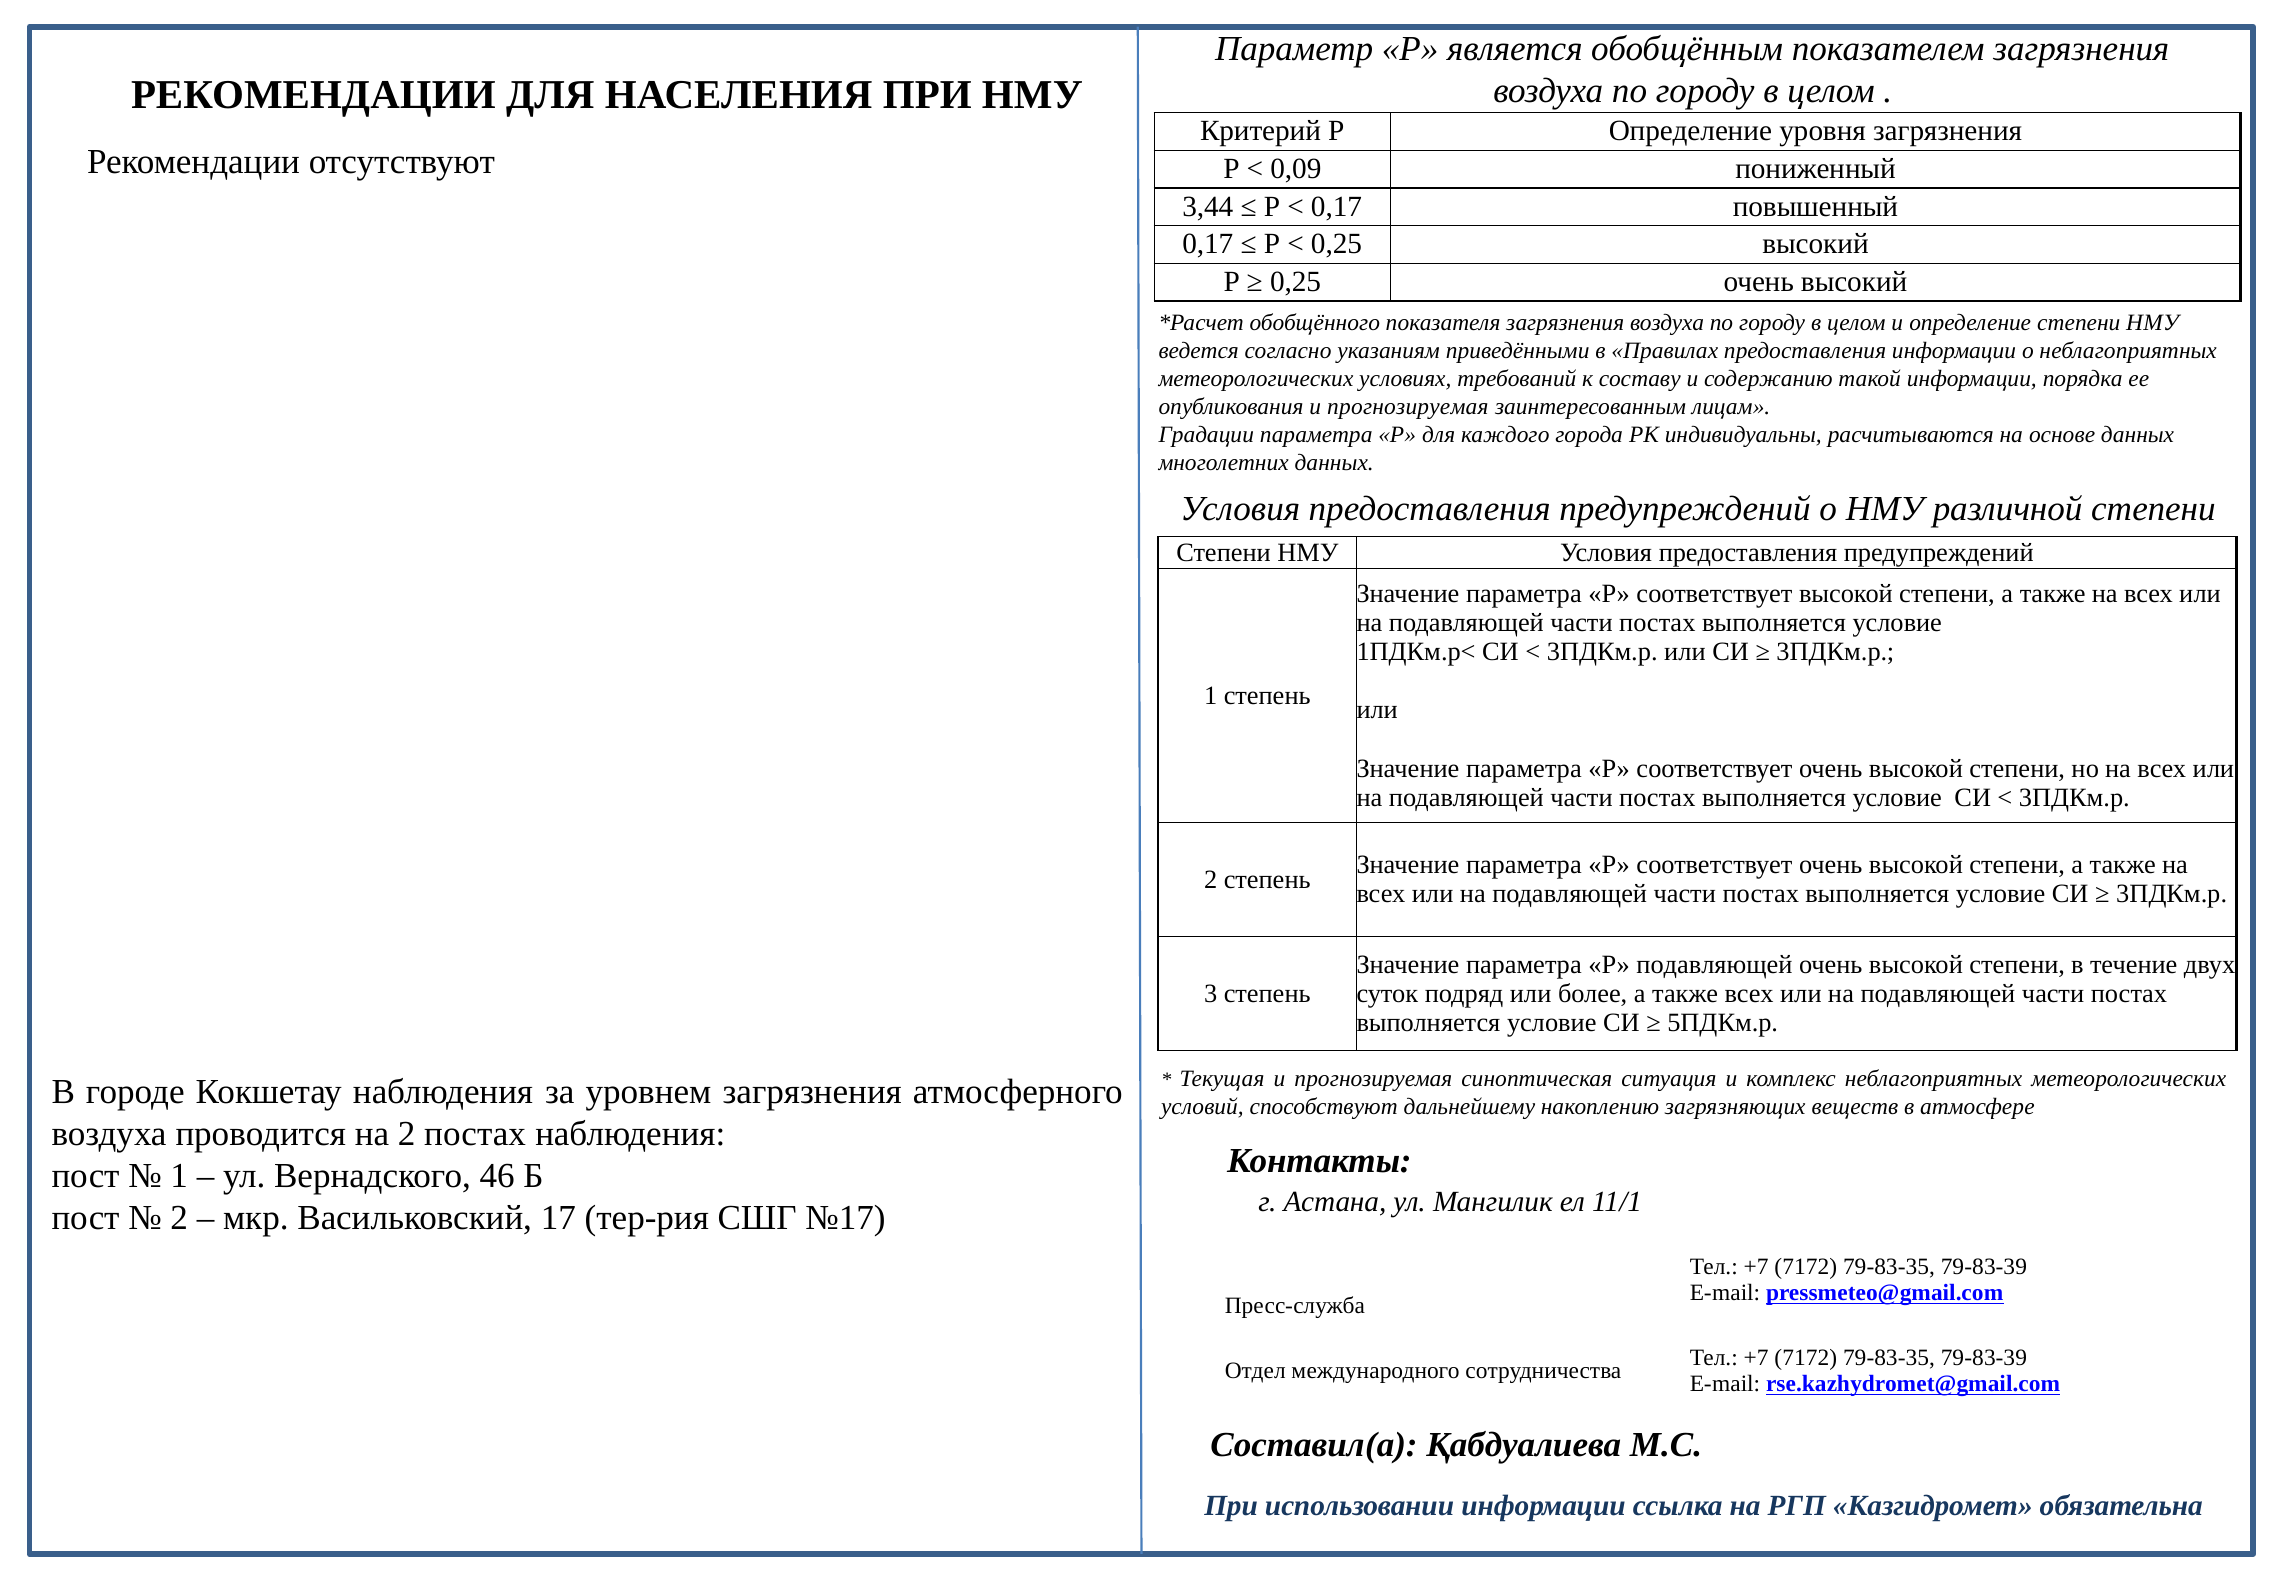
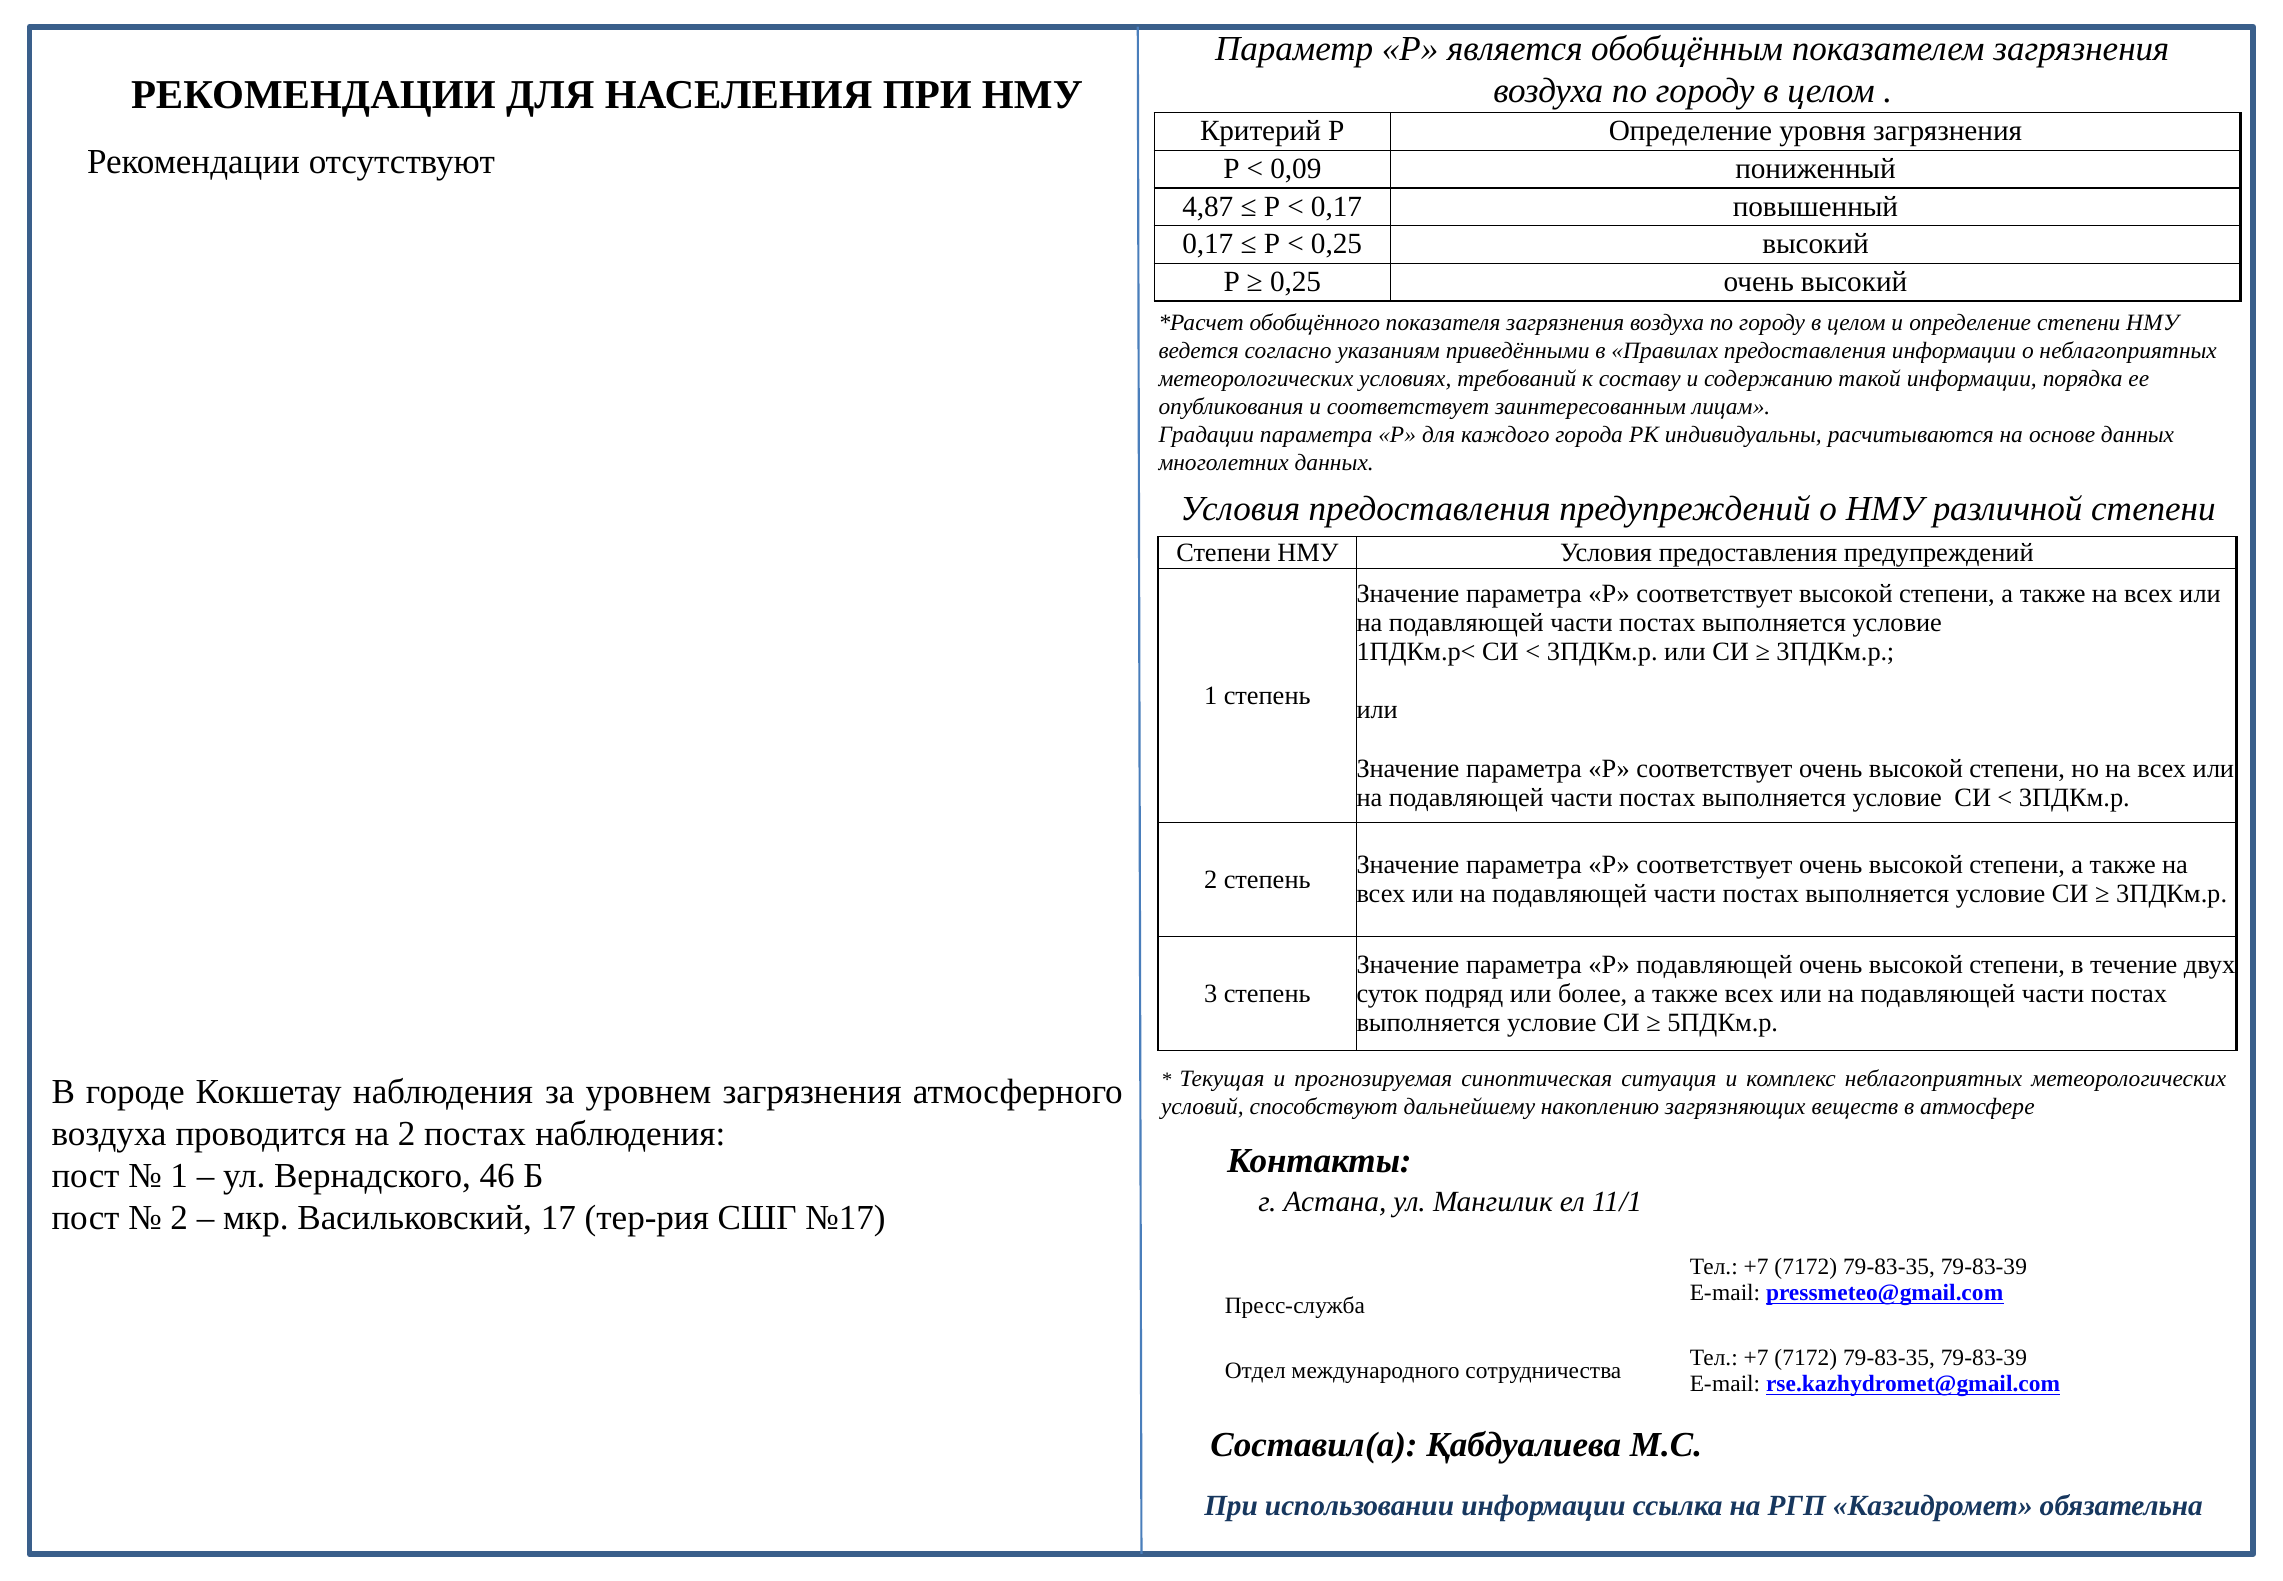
3,44: 3,44 -> 4,87
опубликования и прогнозируемая: прогнозируемая -> соответствует
